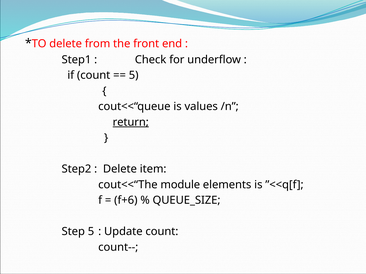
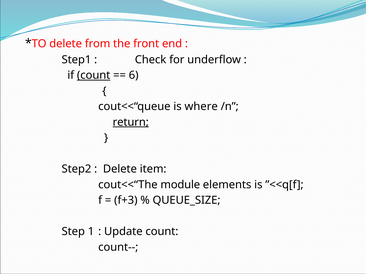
count at (94, 75) underline: none -> present
5 at (134, 75): 5 -> 6
values: values -> where
f+6: f+6 -> f+3
Step 5: 5 -> 1
